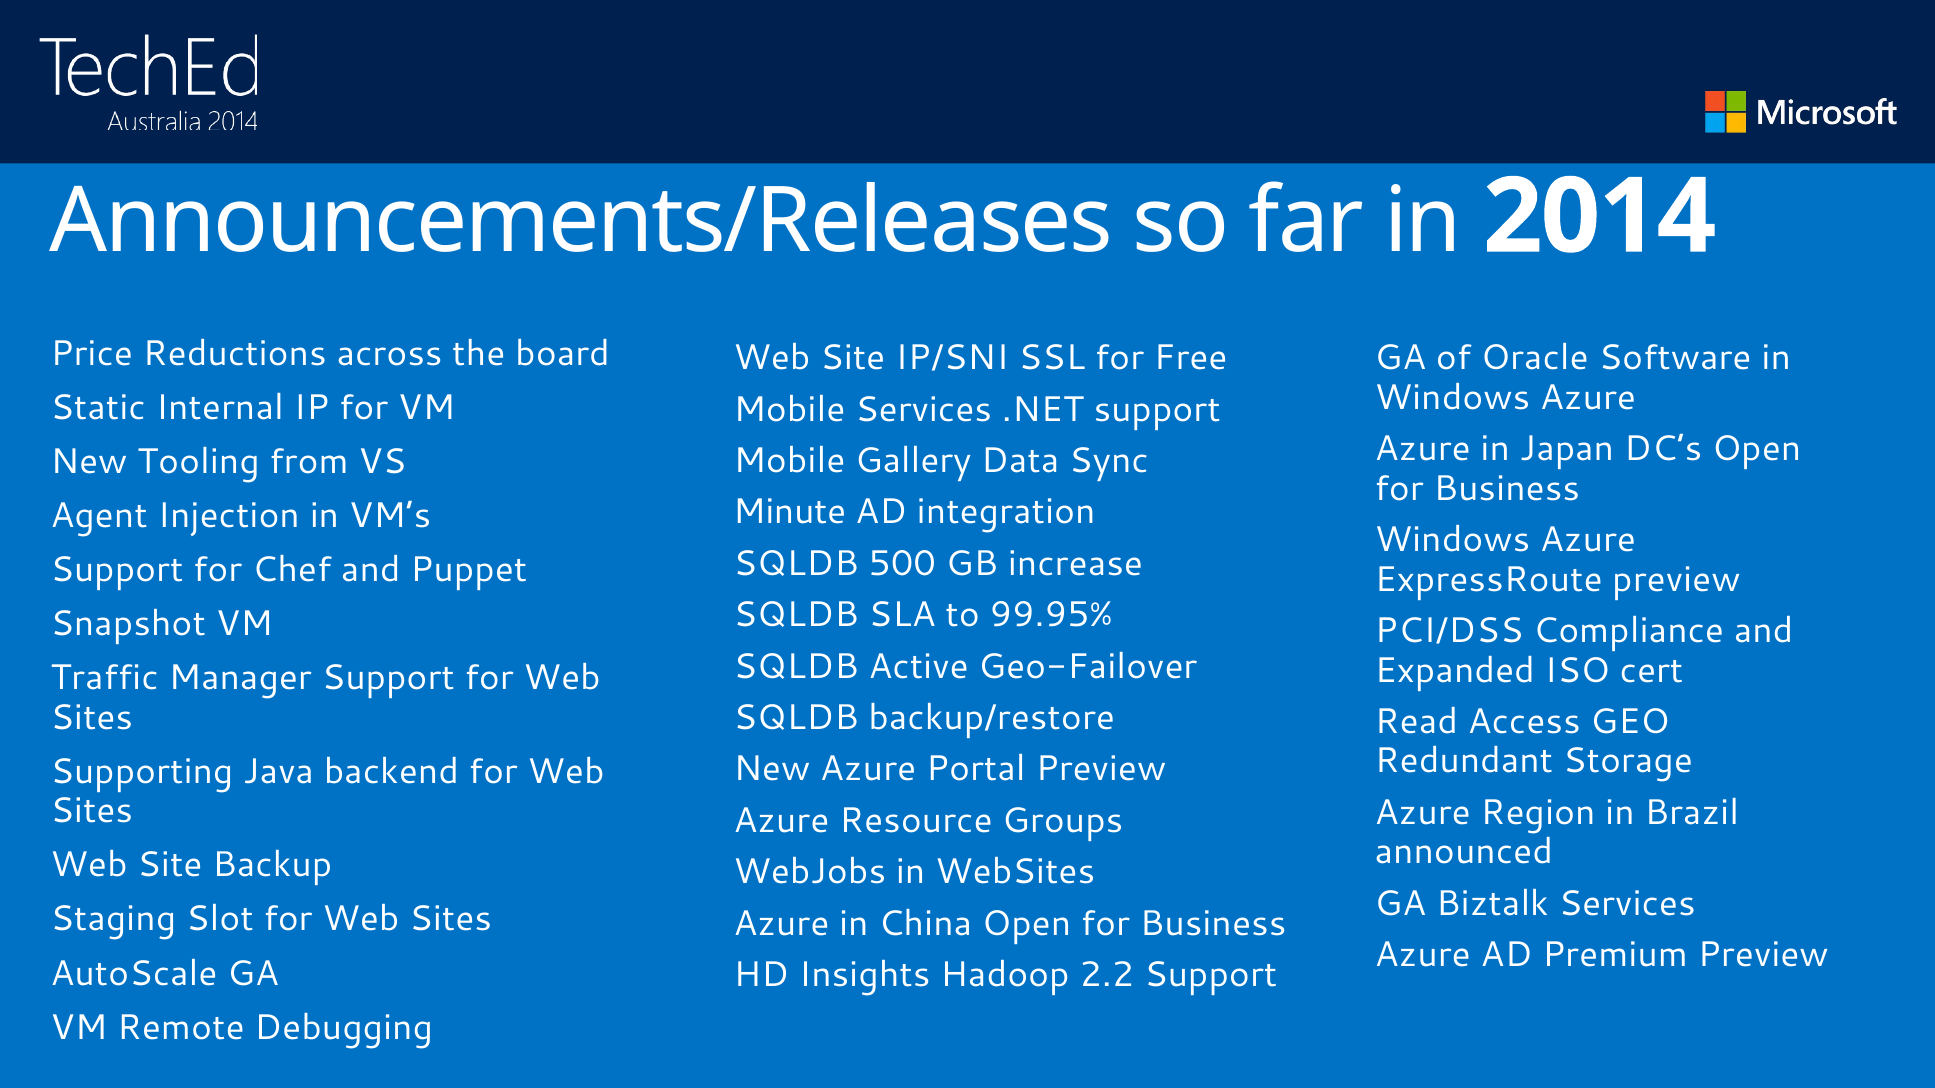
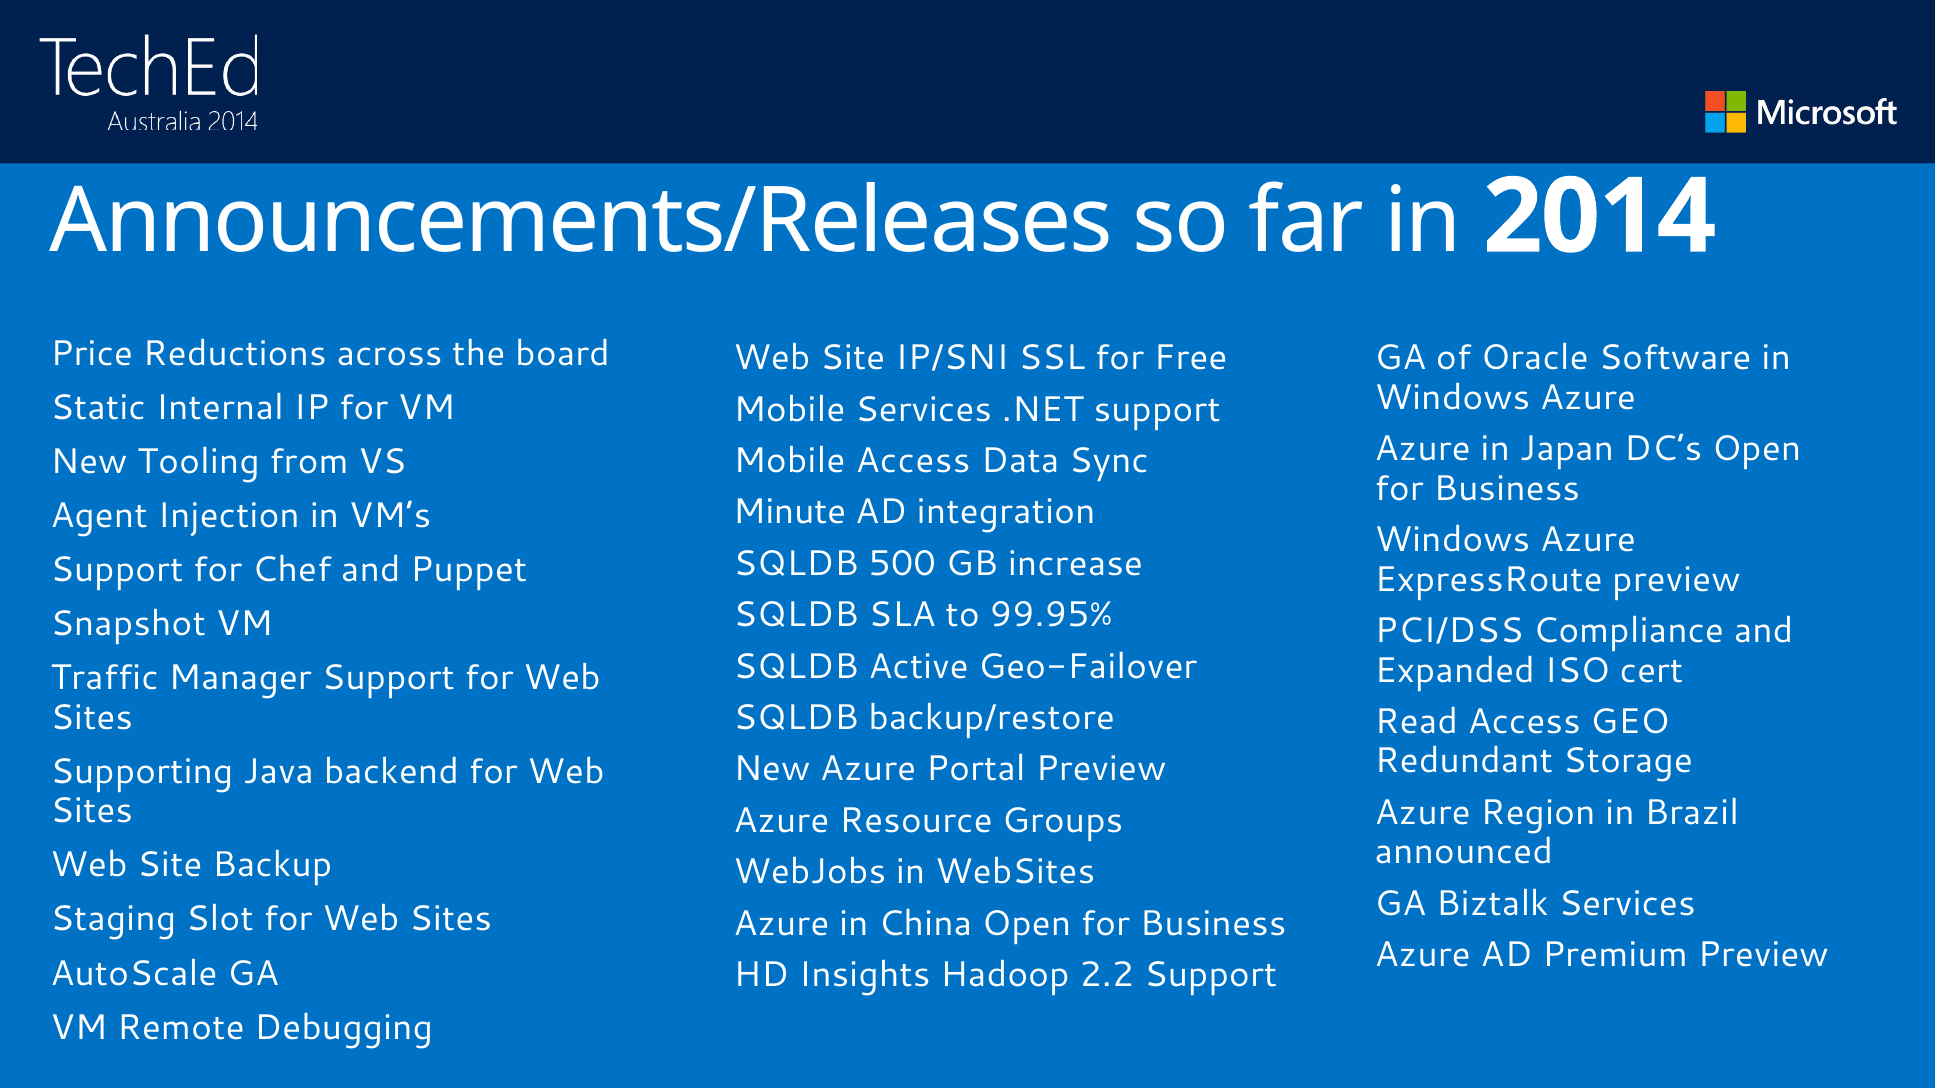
Mobile Gallery: Gallery -> Access
